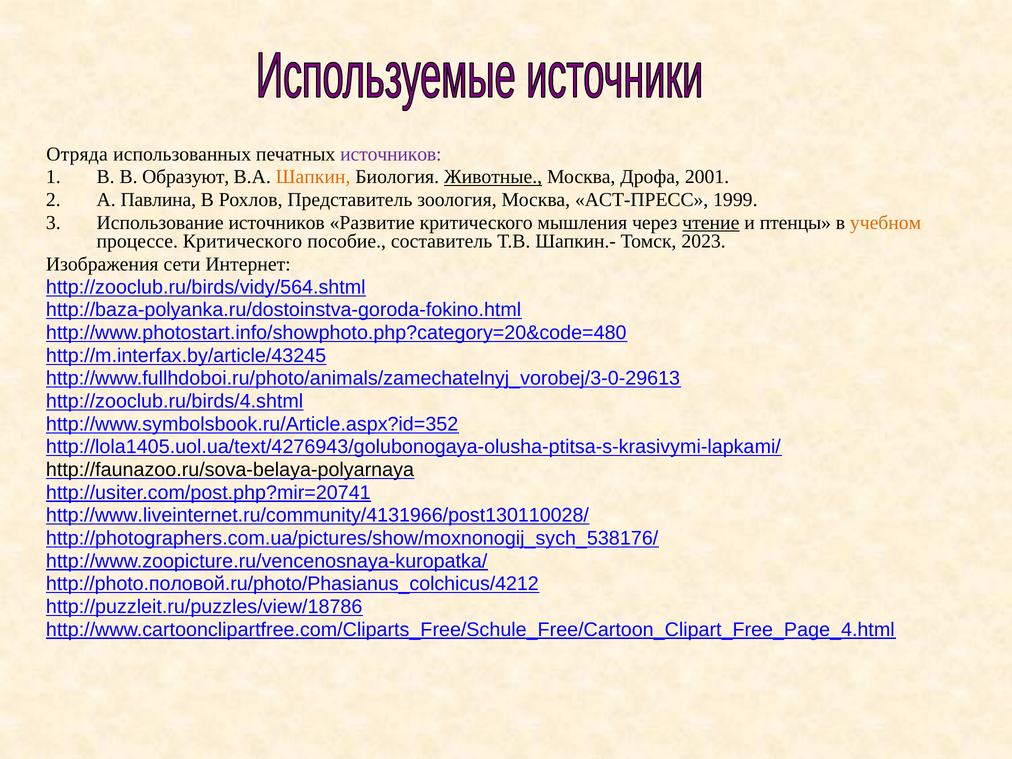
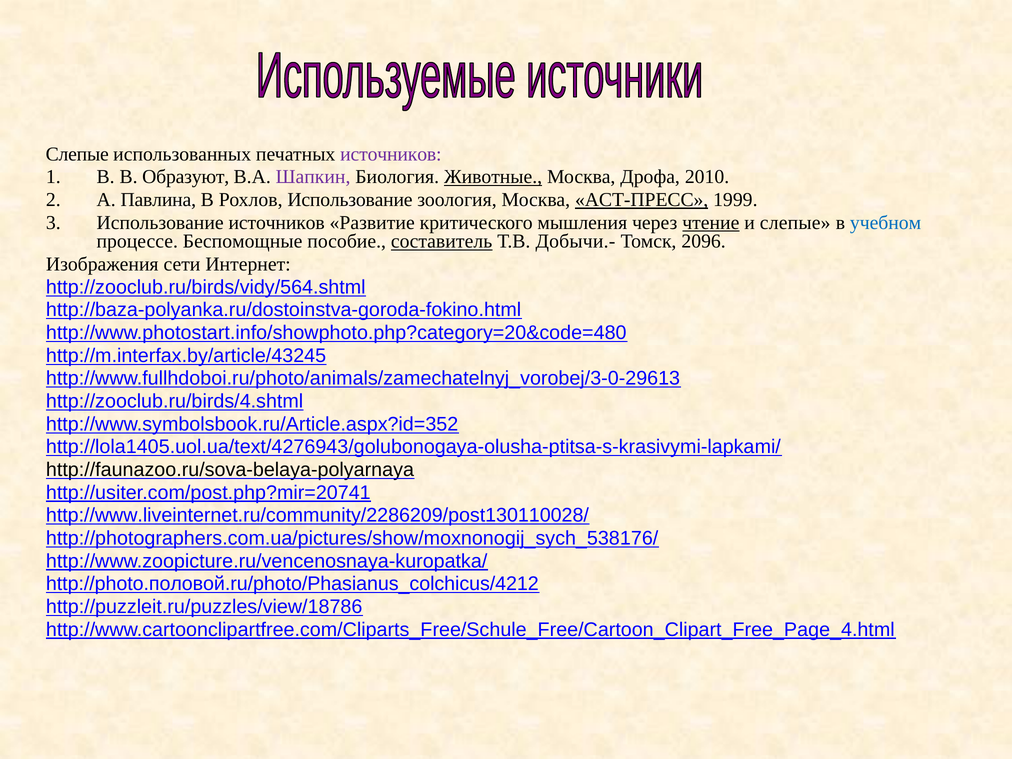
Отряда at (77, 154): Отряда -> Слепые
Шапкин colour: orange -> purple
2001: 2001 -> 2010
Рохлов Представитель: Представитель -> Использование
АСТ-ПРЕСС underline: none -> present
и птенцы: птенцы -> слепые
учебном colour: orange -> blue
процессе Критического: Критического -> Беспомощные
составитель underline: none -> present
Шапкин.-: Шапкин.- -> Добычи.-
2023: 2023 -> 2096
http://www.liveinternet.ru/community/4131966/post130110028/: http://www.liveinternet.ru/community/4131966/post130110028/ -> http://www.liveinternet.ru/community/2286209/post130110028/
